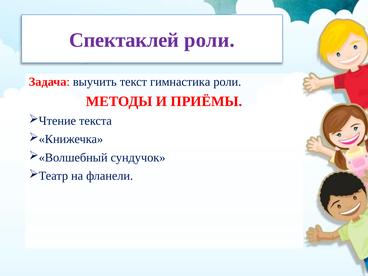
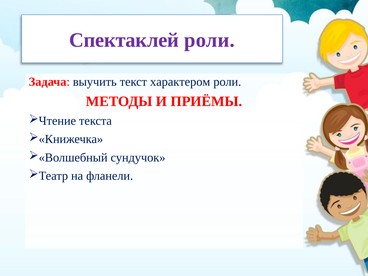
гимнастика: гимнастика -> характером
